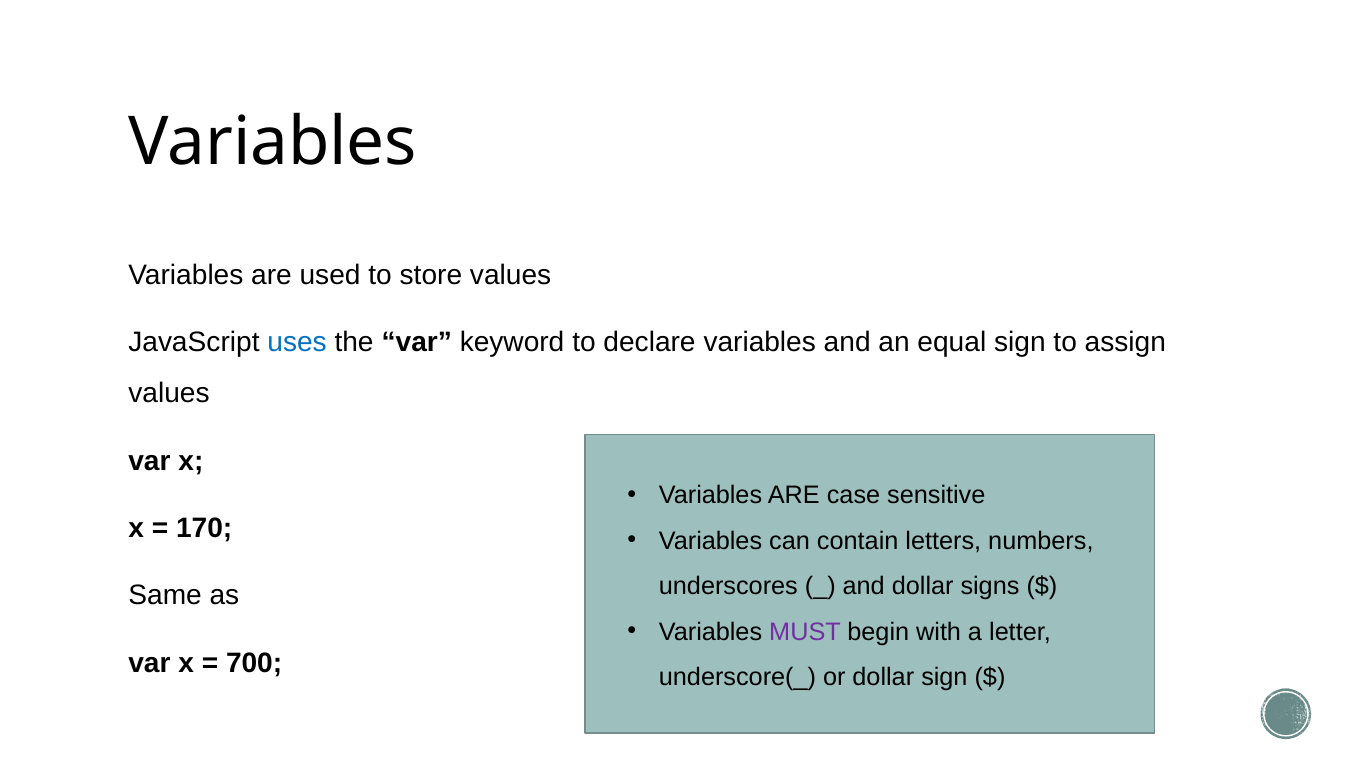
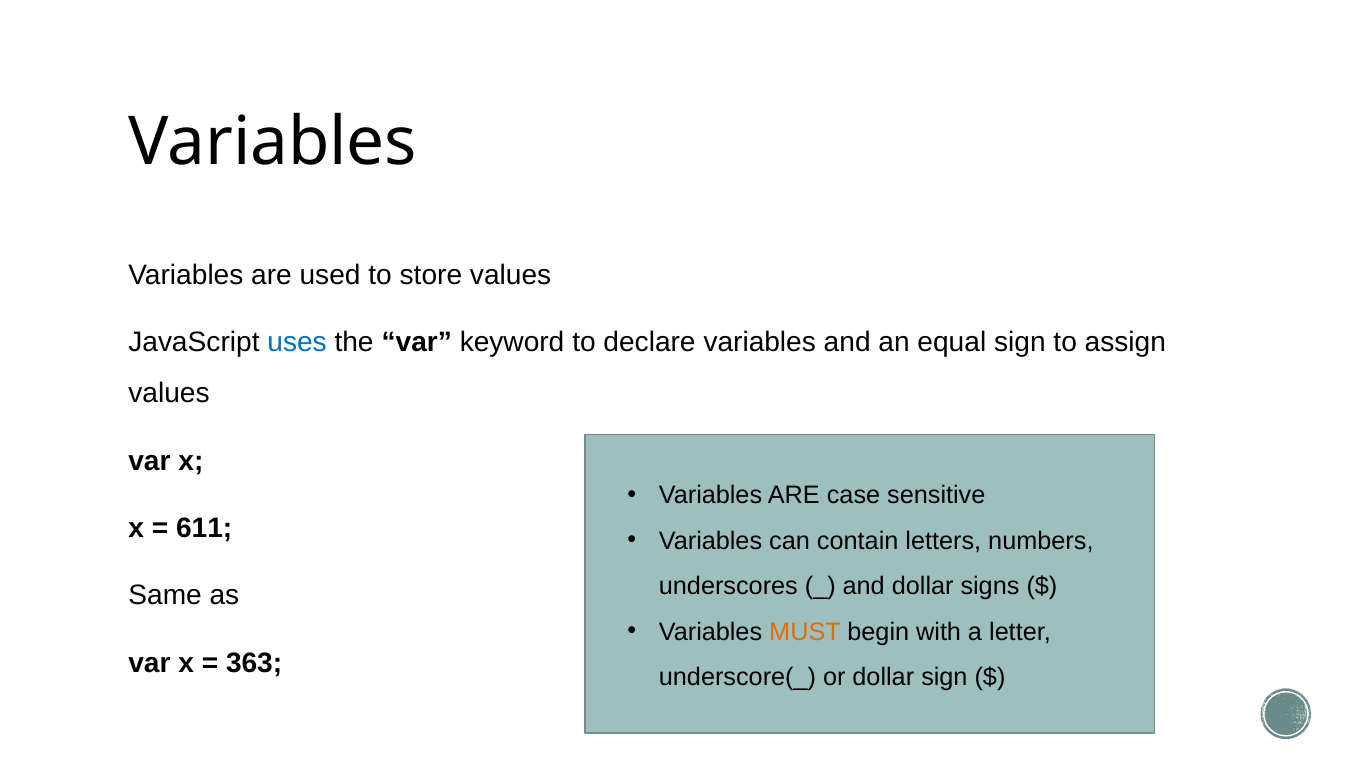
170: 170 -> 611
MUST colour: purple -> orange
700: 700 -> 363
